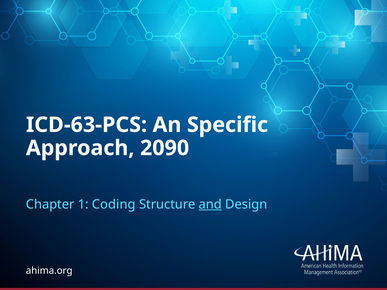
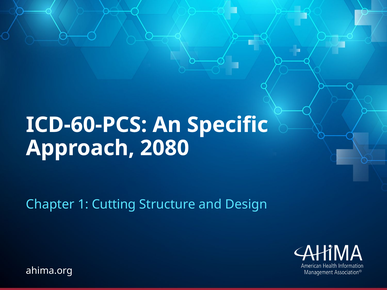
ICD-63-PCS: ICD-63-PCS -> ICD-60-PCS
2090: 2090 -> 2080
Coding: Coding -> Cutting
and underline: present -> none
